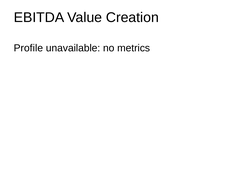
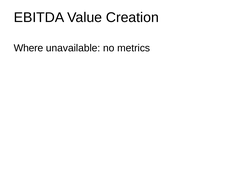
Profile: Profile -> Where
